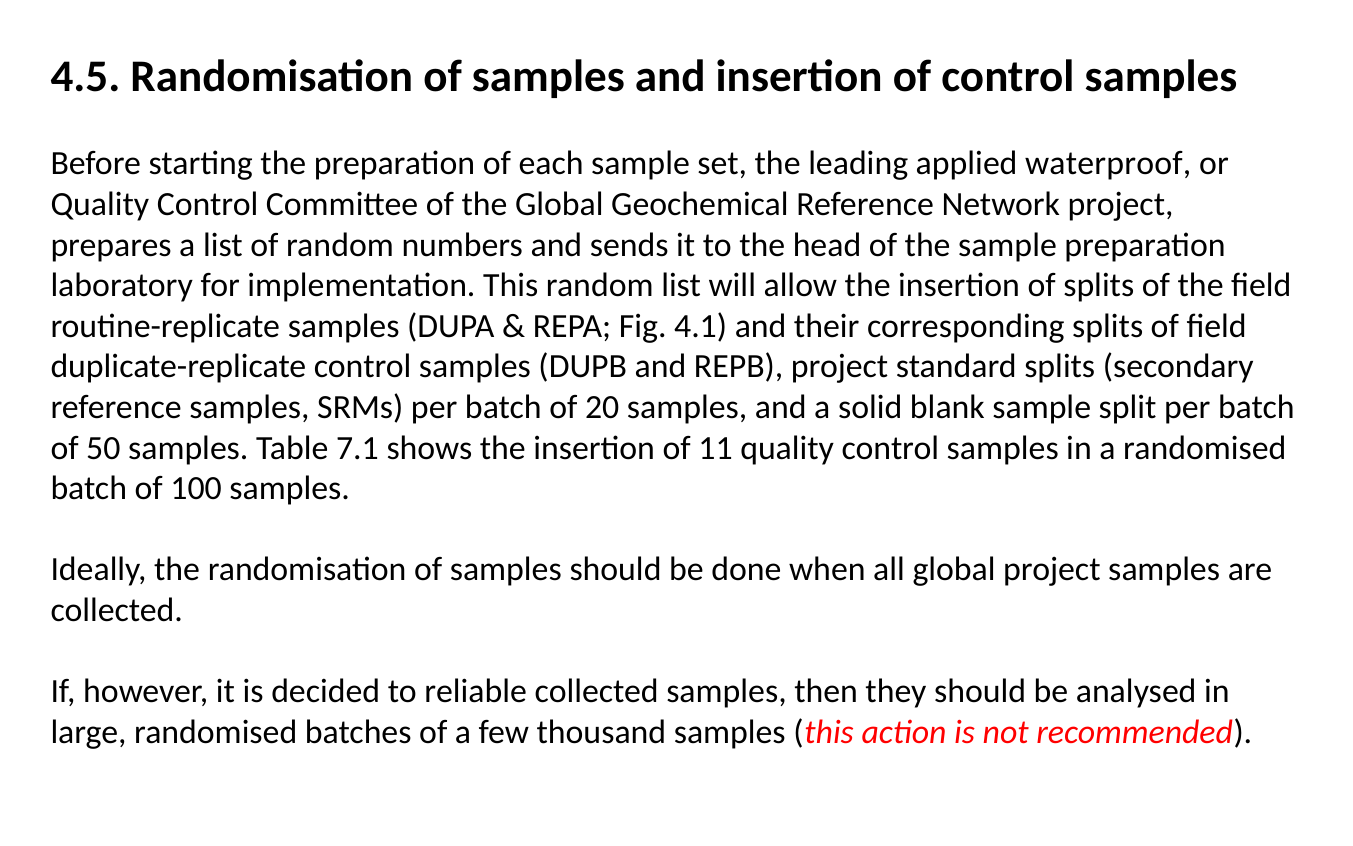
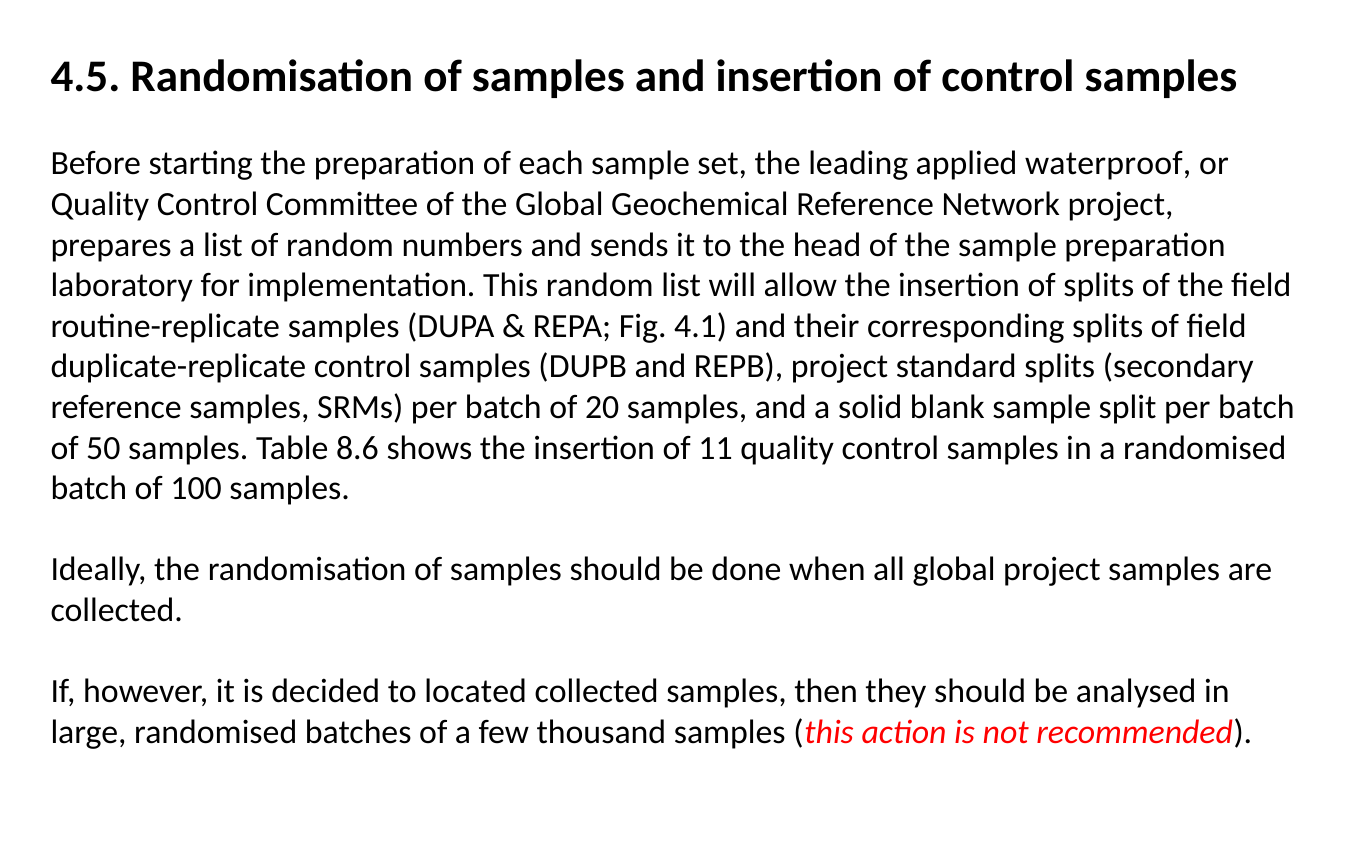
7.1: 7.1 -> 8.6
reliable: reliable -> located
